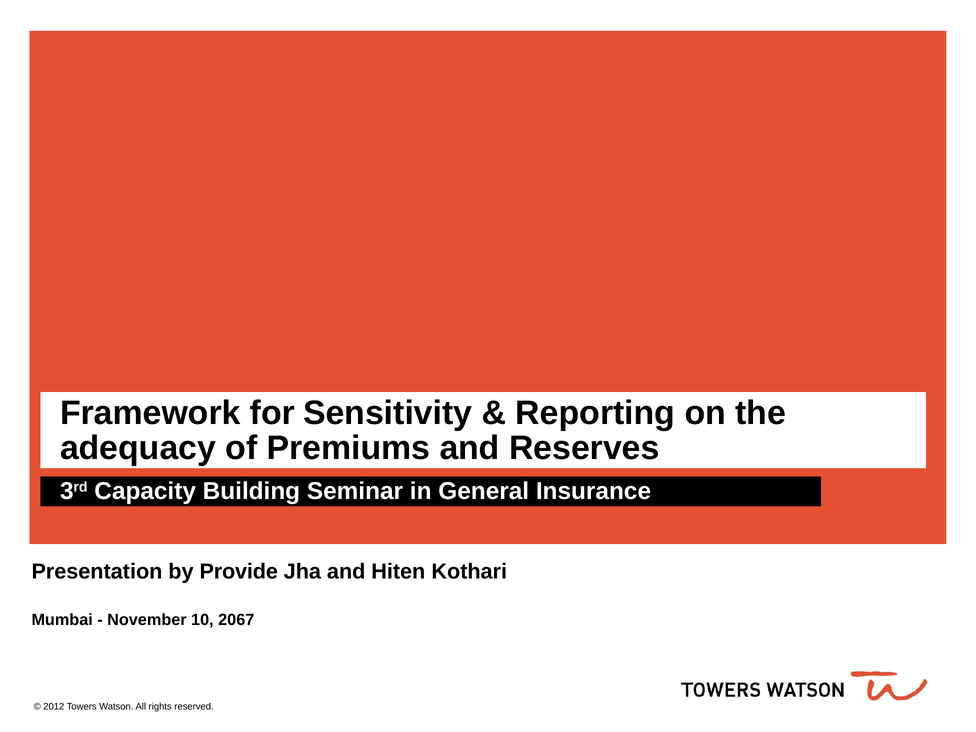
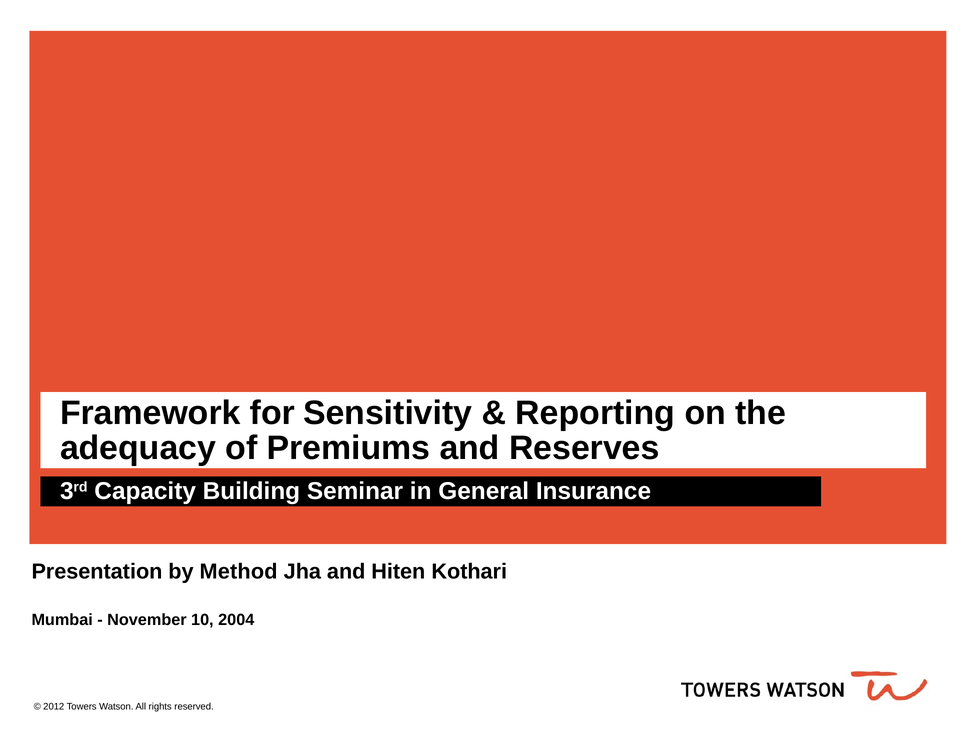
Provide: Provide -> Method
2067: 2067 -> 2004
